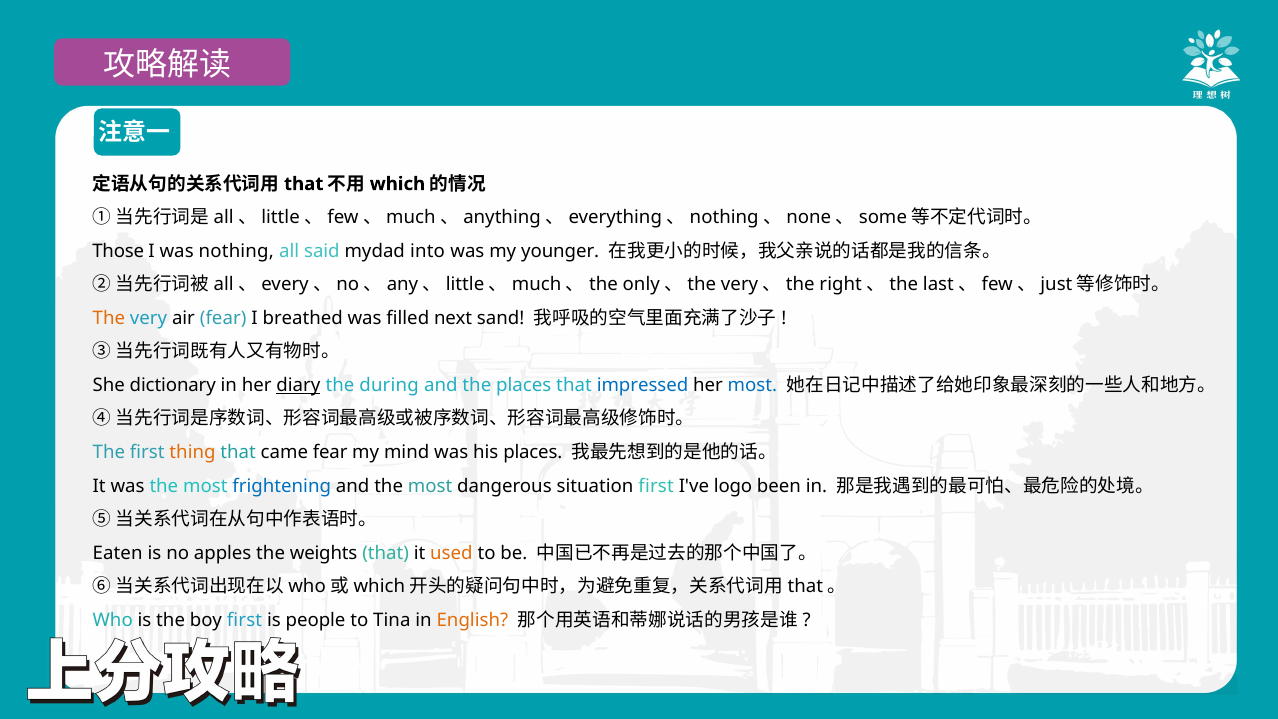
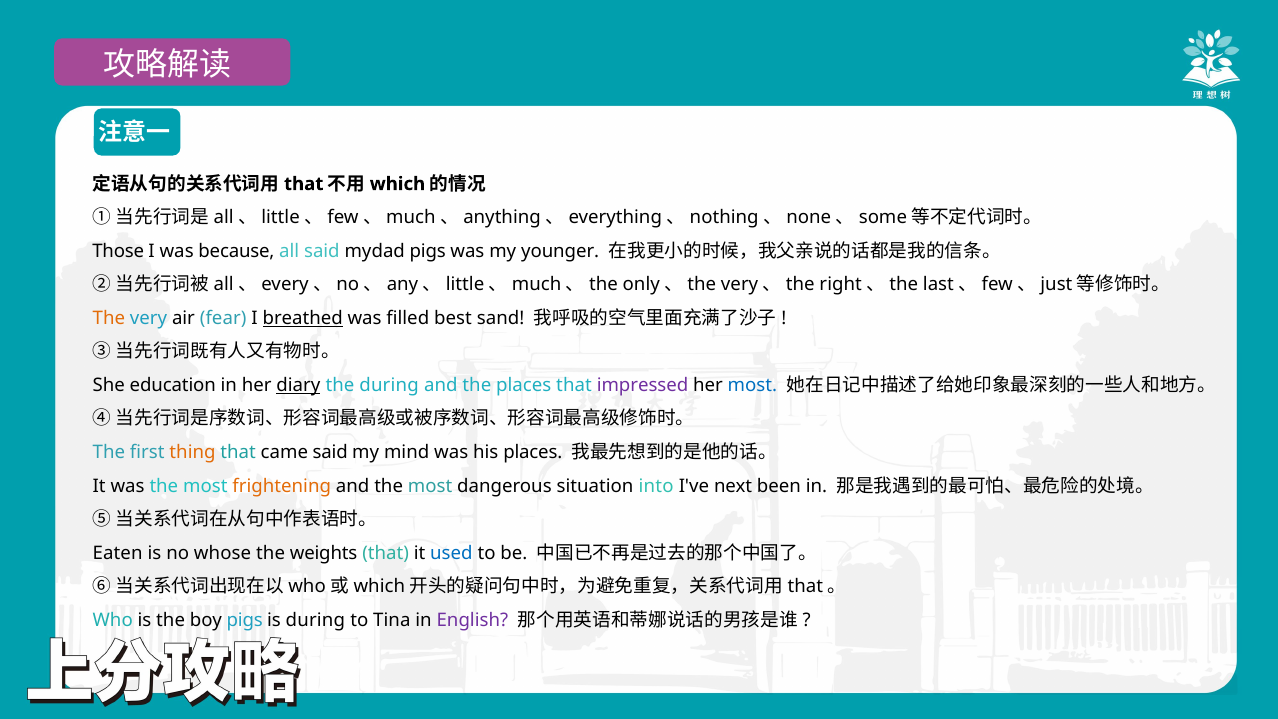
nothing: nothing -> because
mydad into: into -> pigs
breathed underline: none -> present
next: next -> best
dictionary: dictionary -> education
impressed colour: blue -> purple
came fear: fear -> said
frightening colour: blue -> orange
situation first: first -> into
logo: logo -> next
apples: apples -> whose
used colour: orange -> blue
boy first: first -> pigs
is people: people -> during
English colour: orange -> purple
